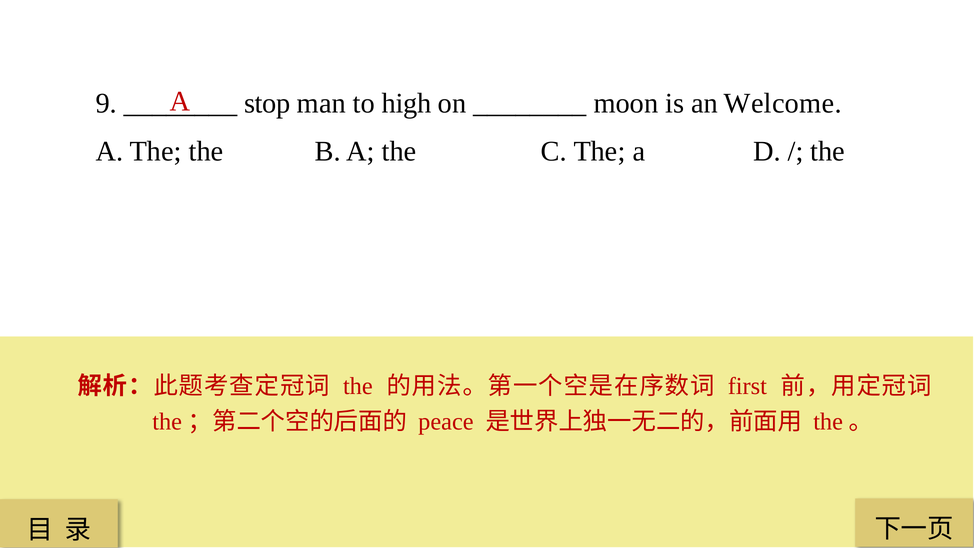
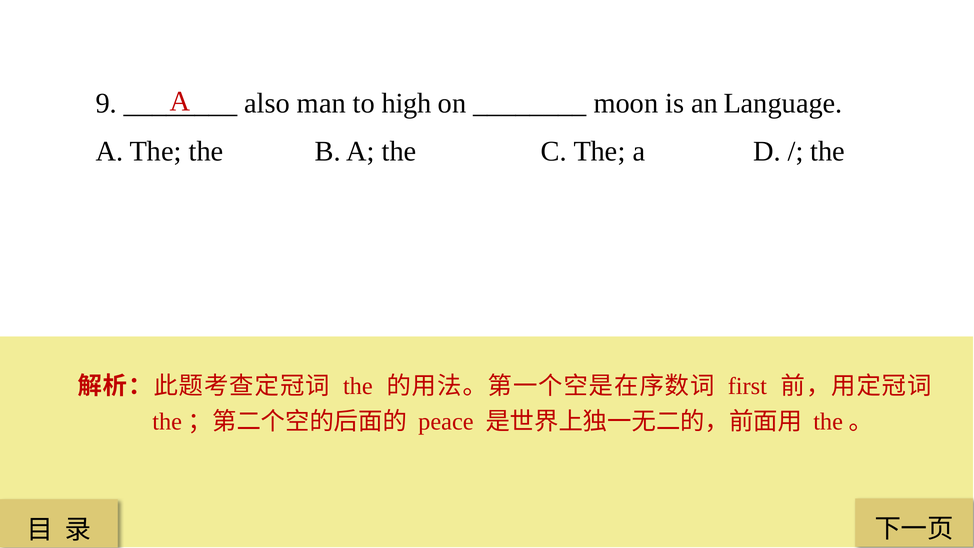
stop: stop -> also
Welcome: Welcome -> Language
